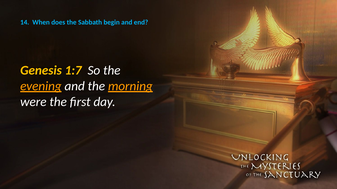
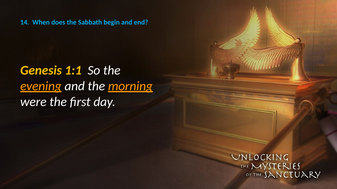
1:7: 1:7 -> 1:1
